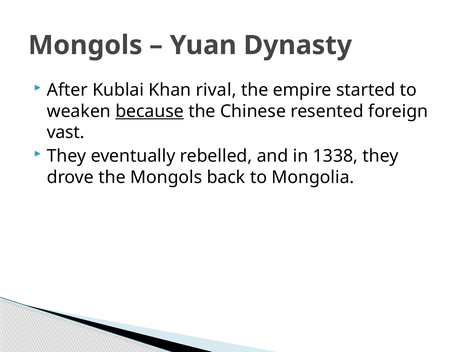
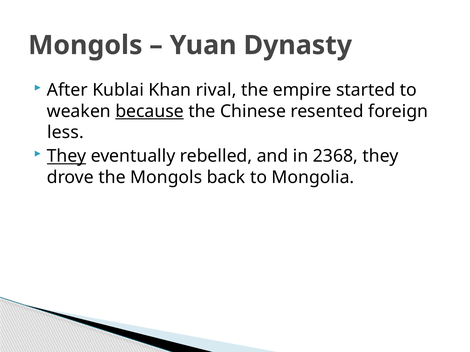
vast: vast -> less
They at (67, 156) underline: none -> present
1338: 1338 -> 2368
